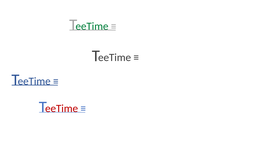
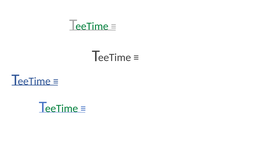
eeTime at (62, 108) colour: red -> green
